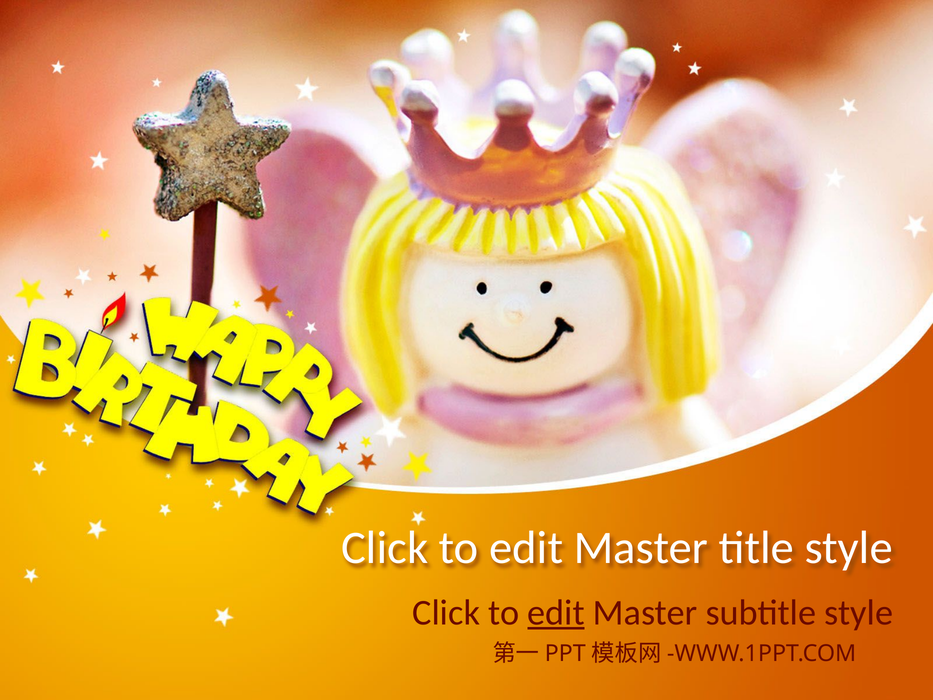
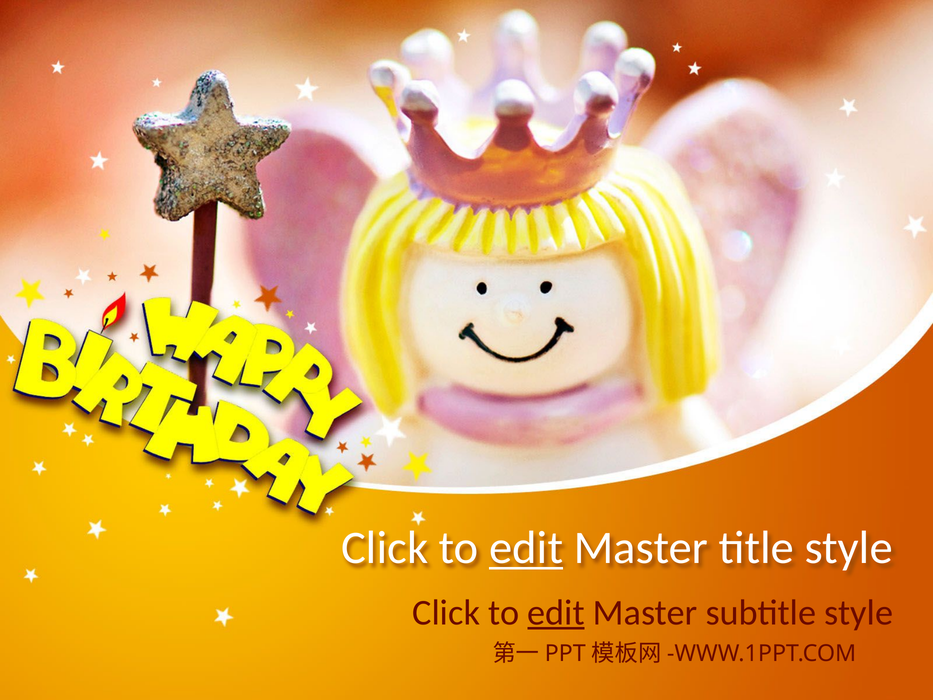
edit at (526, 548) underline: none -> present
